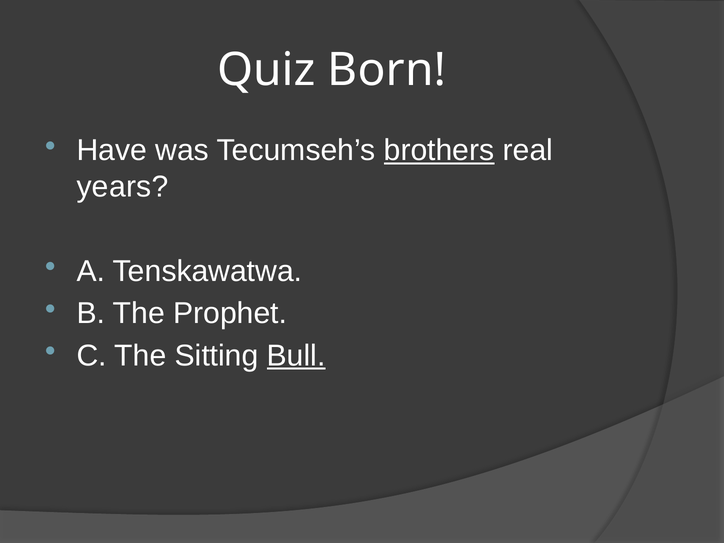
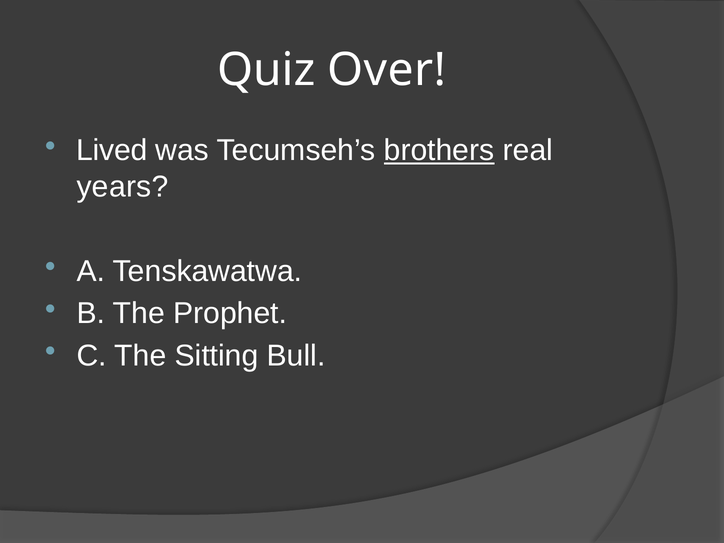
Born: Born -> Over
Have: Have -> Lived
Bull underline: present -> none
